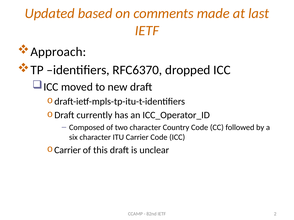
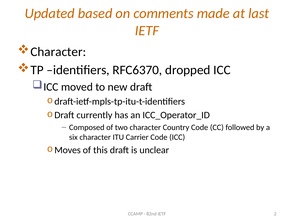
Approach at (58, 52): Approach -> Character
Carrier at (68, 150): Carrier -> Moves
